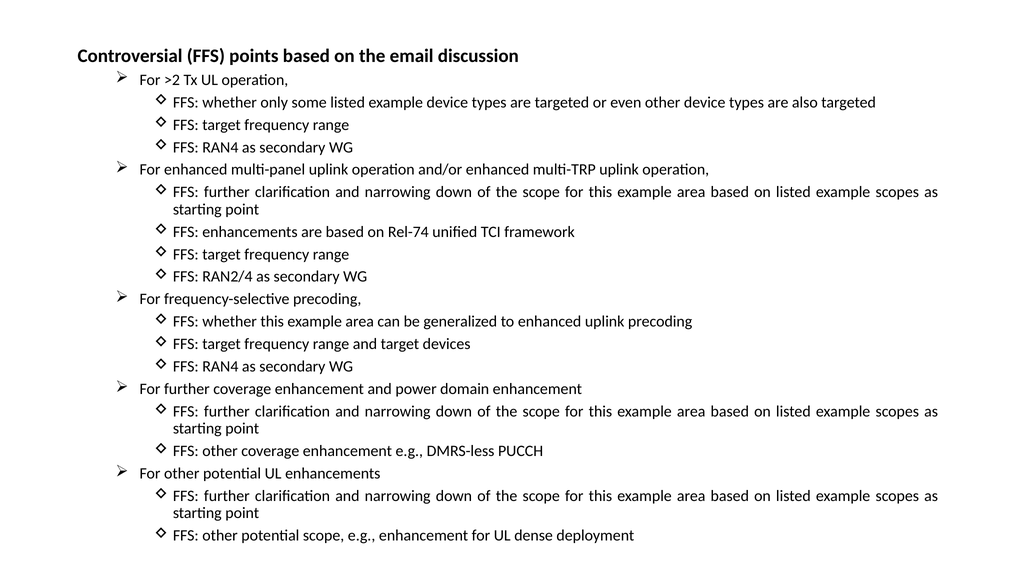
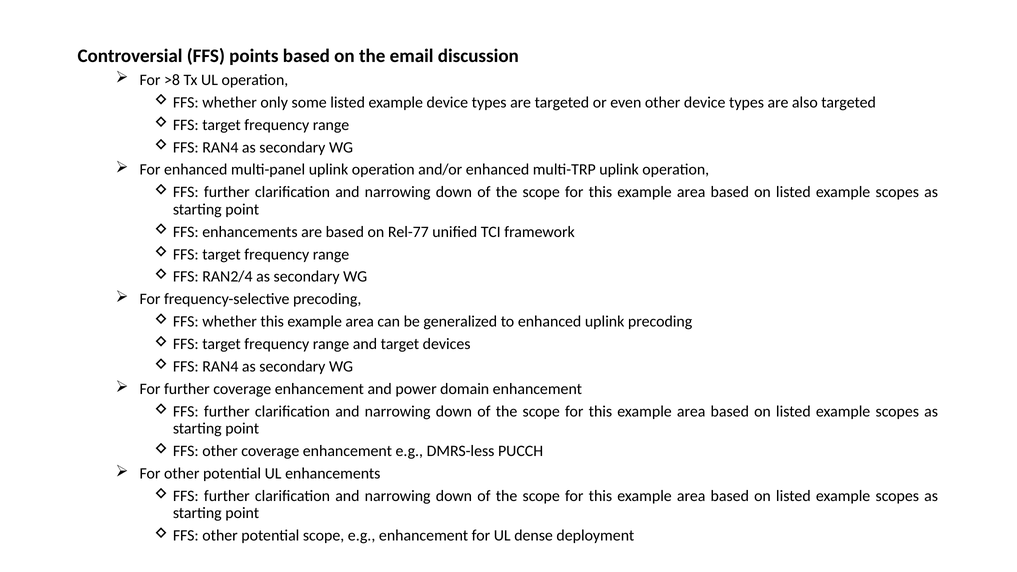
>2: >2 -> >8
Rel-74: Rel-74 -> Rel-77
